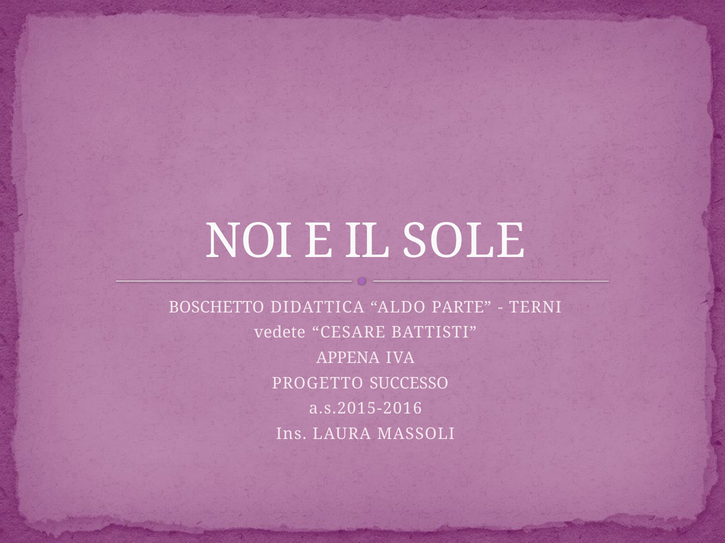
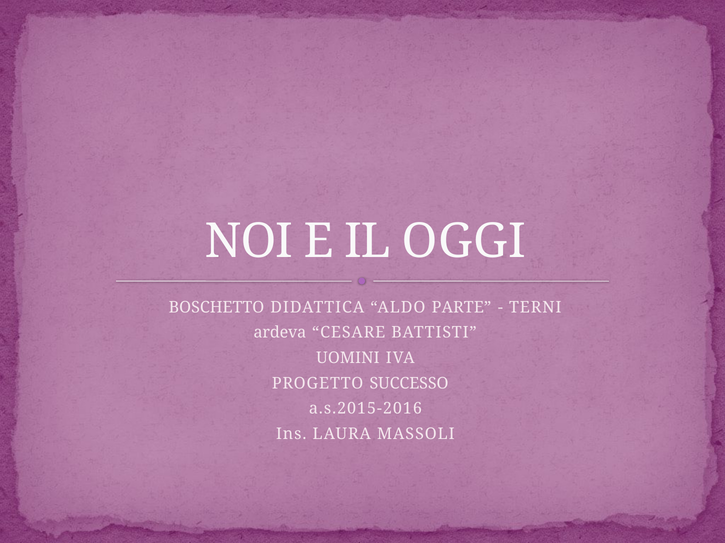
SOLE: SOLE -> OGGI
vedete: vedete -> ardeva
APPENA: APPENA -> UOMINI
